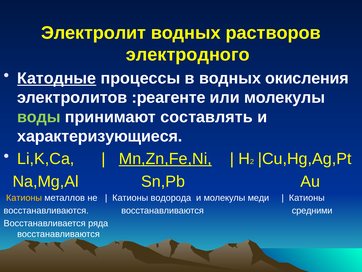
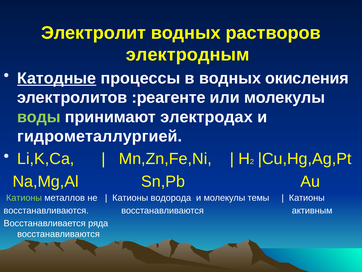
электродного: электродного -> электродным
составлять: составлять -> электродах
характеризующиеся: характеризующиеся -> гидрометаллургией
Mn,Zn,Fe,Ni underline: present -> none
Катионы at (24, 198) colour: yellow -> light green
меди: меди -> темы
средними: средними -> активным
